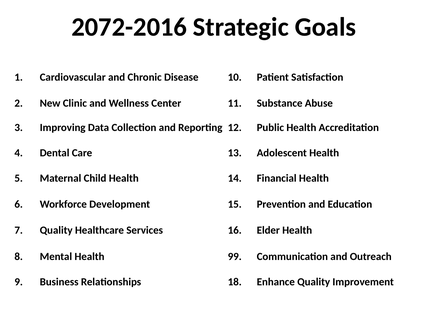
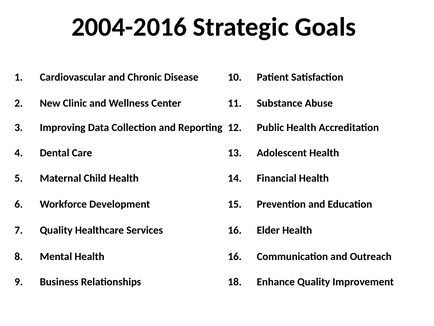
2072-2016: 2072-2016 -> 2004-2016
Health 99: 99 -> 16
